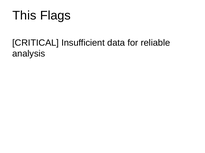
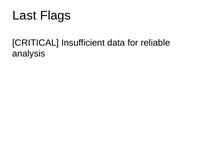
This: This -> Last
